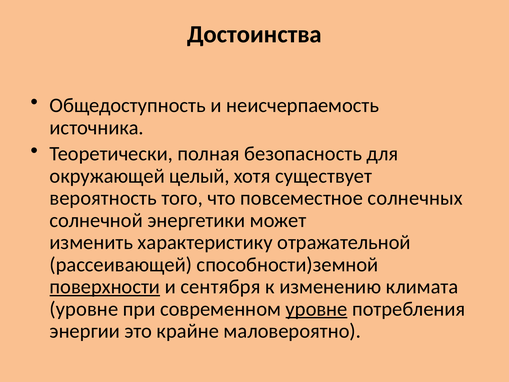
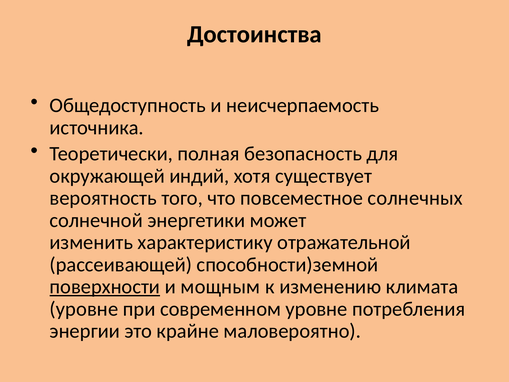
целый: целый -> индий
сентября: сентября -> мощным
уровне at (317, 309) underline: present -> none
